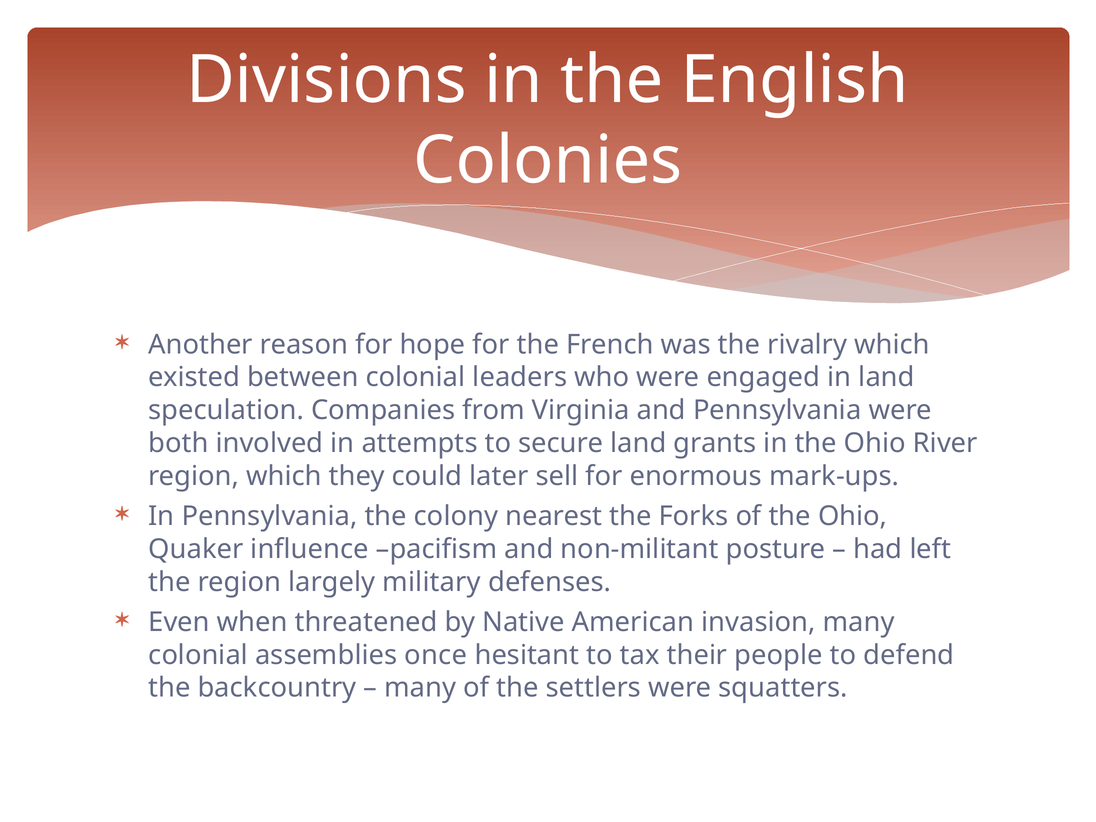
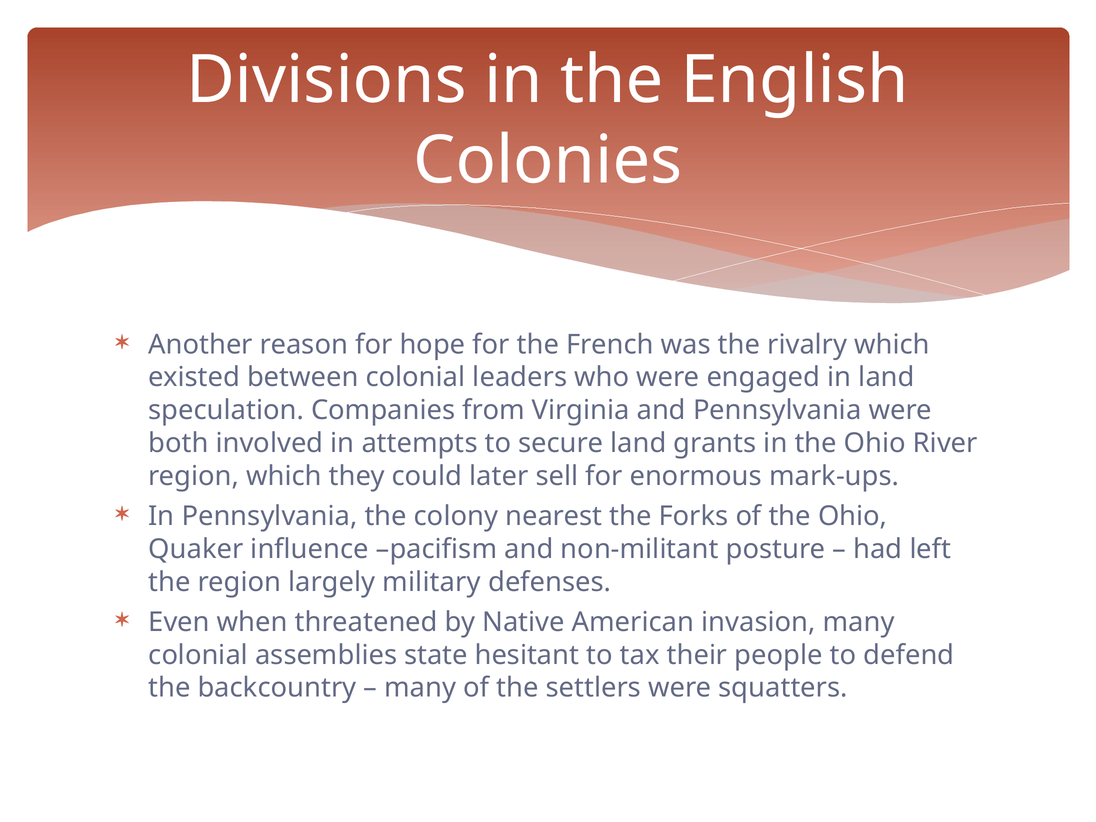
once: once -> state
